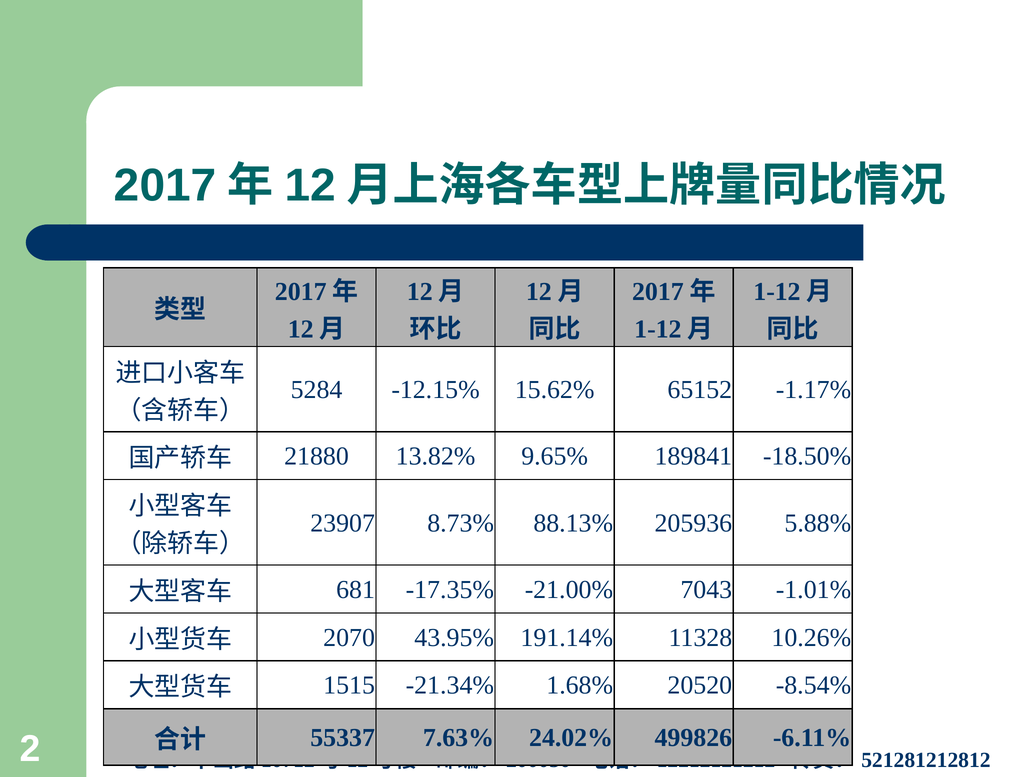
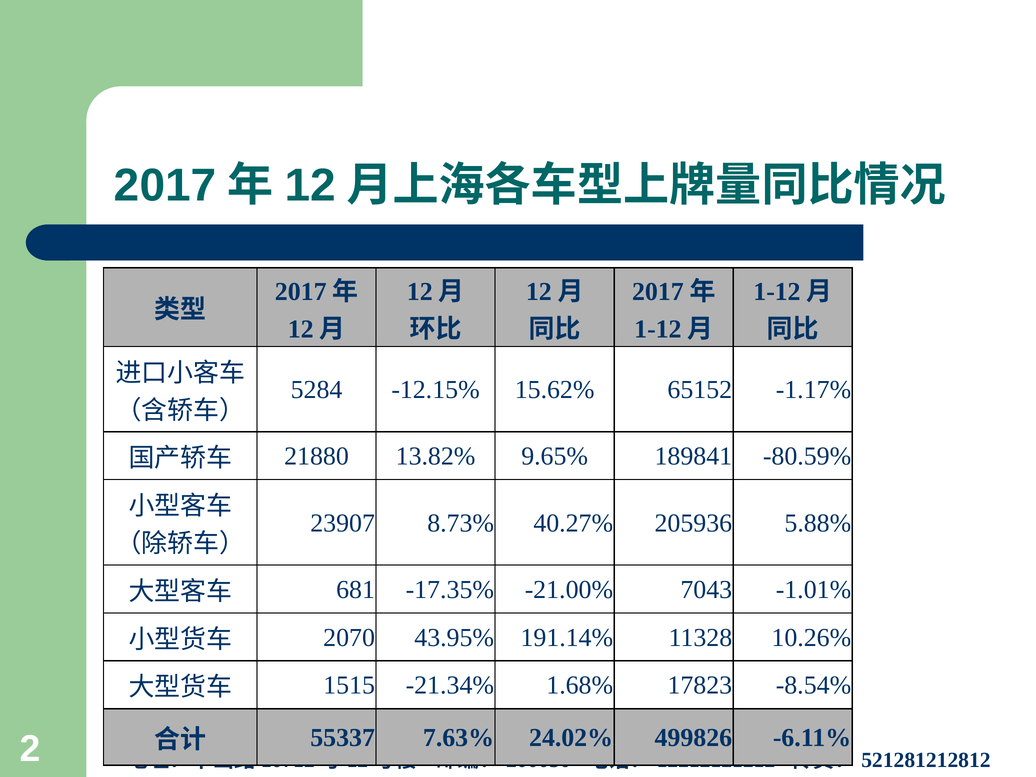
-18.50%: -18.50% -> -80.59%
88.13%: 88.13% -> 40.27%
20520: 20520 -> 17823
